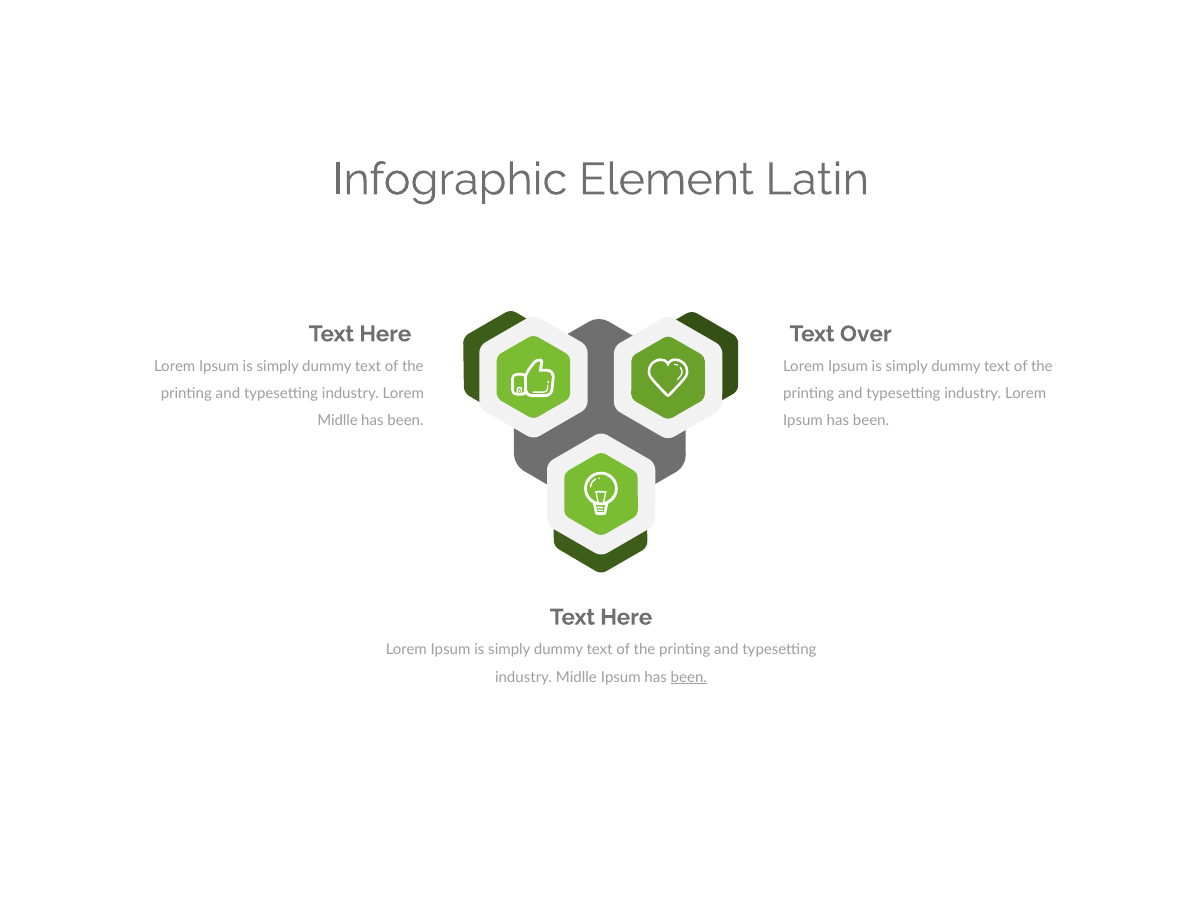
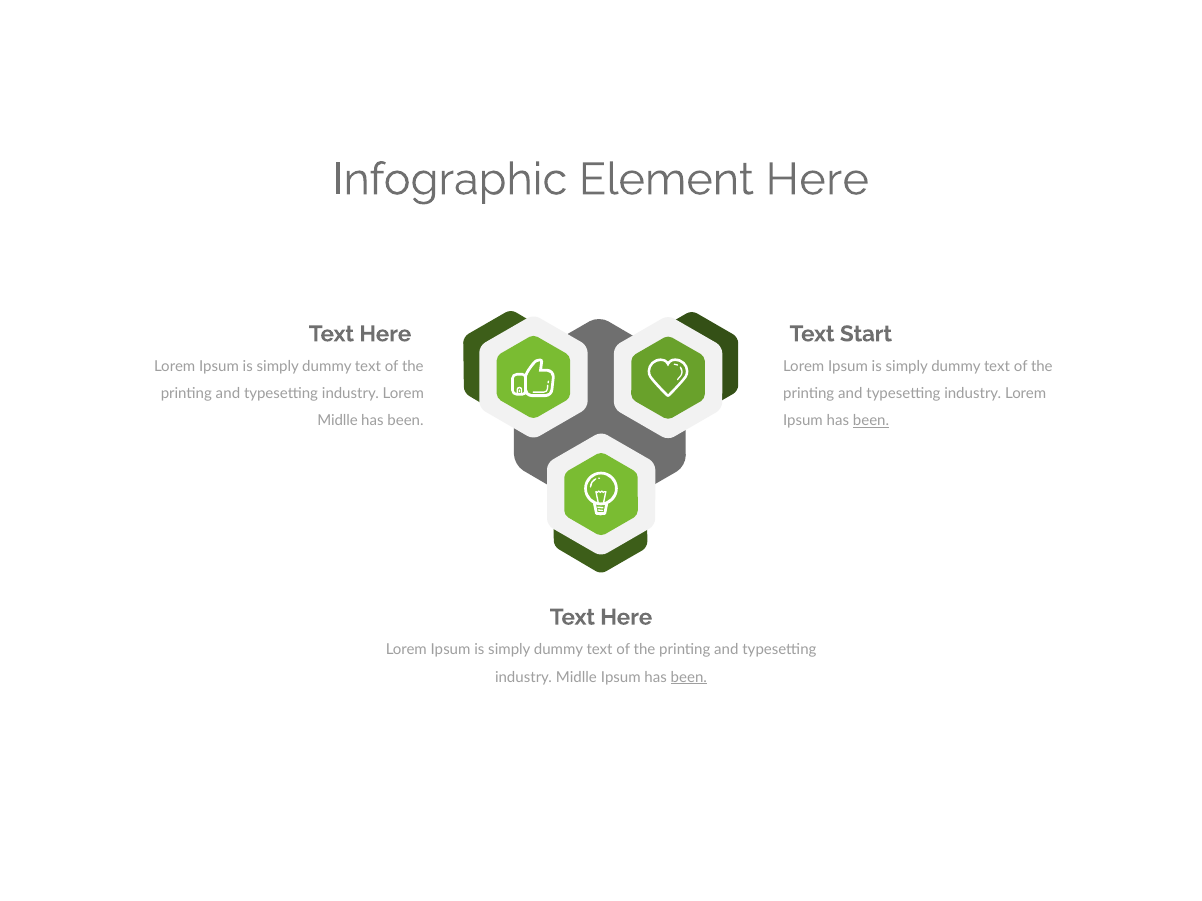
Element Latin: Latin -> Here
Over: Over -> Start
been at (871, 421) underline: none -> present
